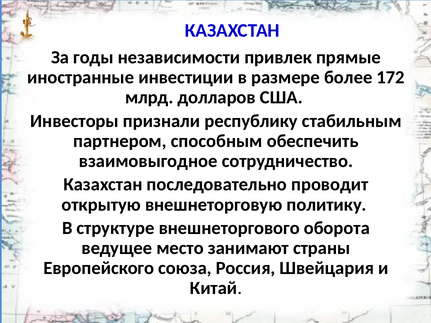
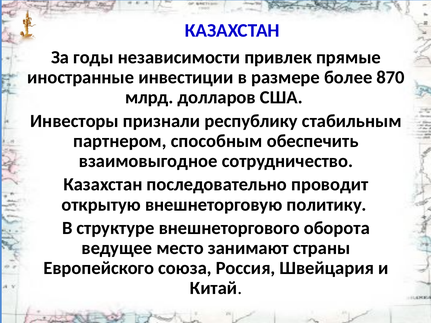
172: 172 -> 870
